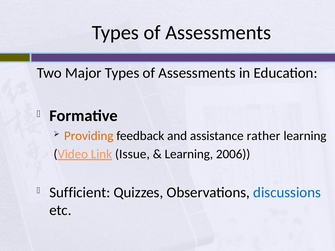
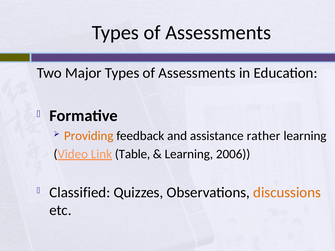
Issue: Issue -> Table
Sufficient: Sufficient -> Classified
discussions colour: blue -> orange
